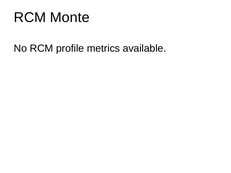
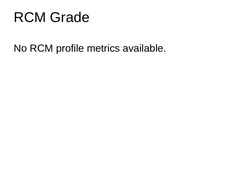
Monte: Monte -> Grade
